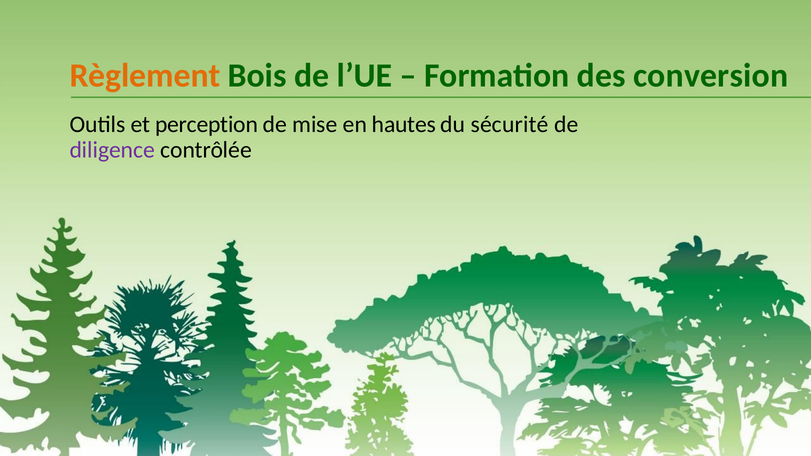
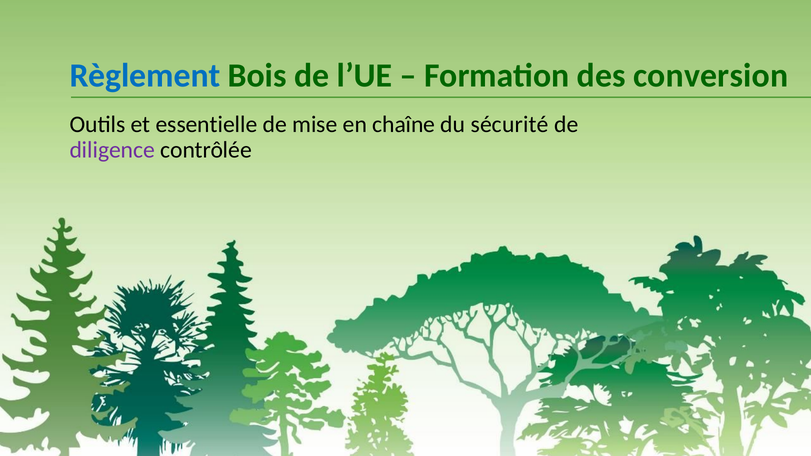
Règlement colour: orange -> blue
perception: perception -> essentielle
hautes: hautes -> chaîne
